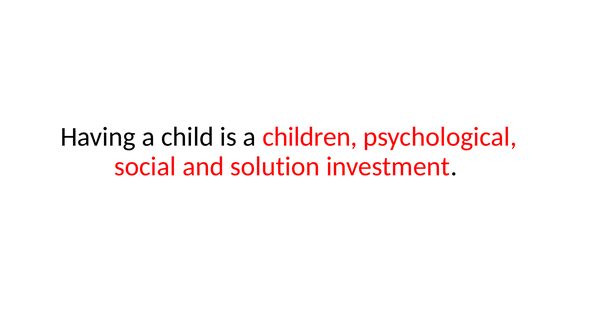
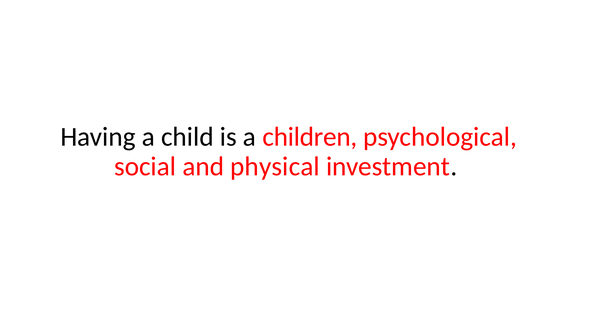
solution: solution -> physical
